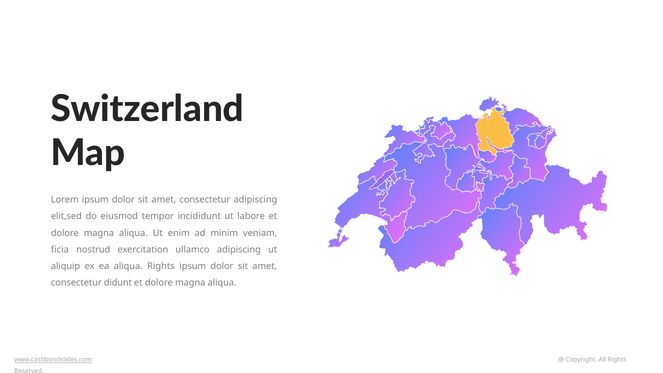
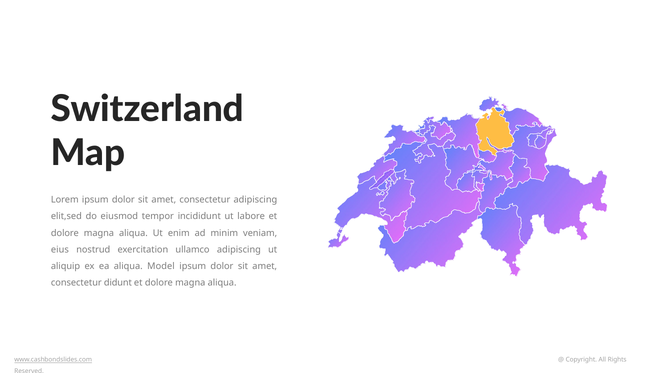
ficia: ficia -> eius
aliqua Rights: Rights -> Model
